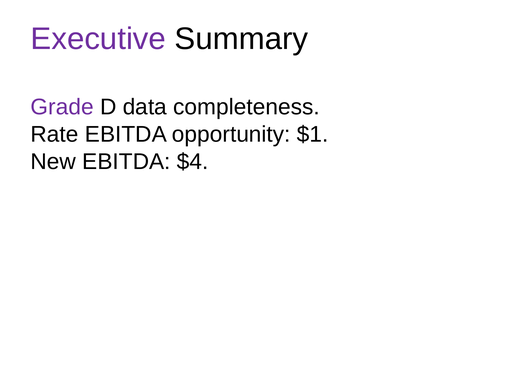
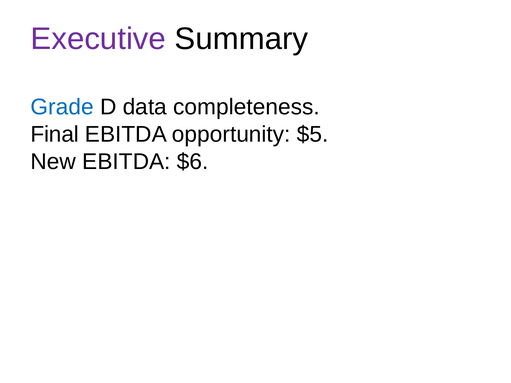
Grade colour: purple -> blue
Rate: Rate -> Final
$1: $1 -> $5
$4: $4 -> $6
